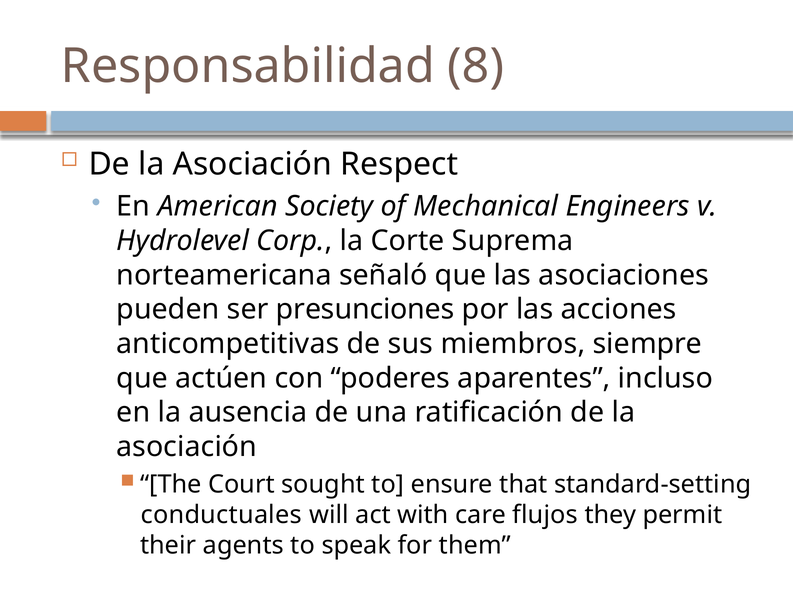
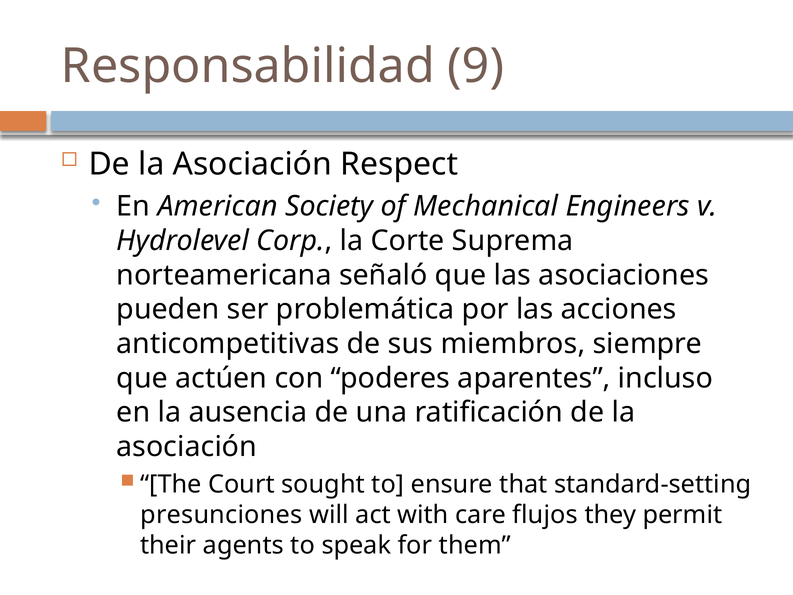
8: 8 -> 9
presunciones: presunciones -> problemática
conductuales: conductuales -> presunciones
